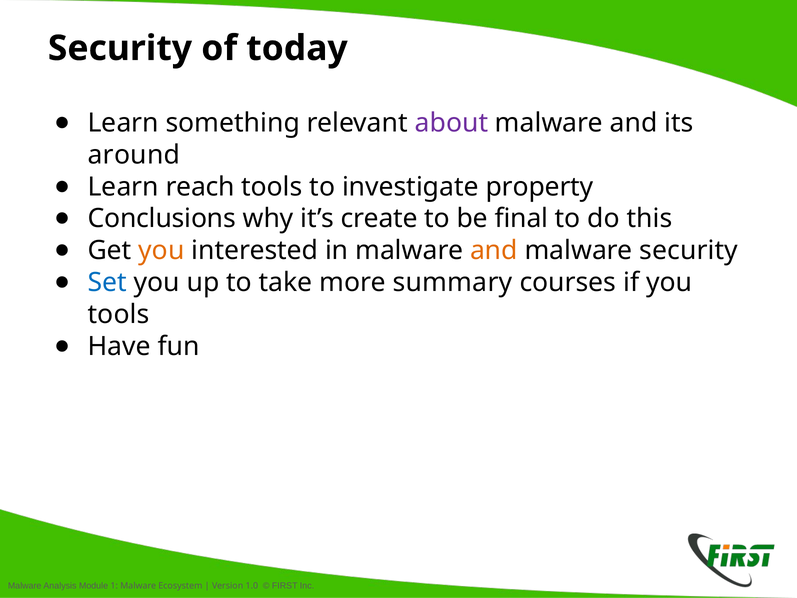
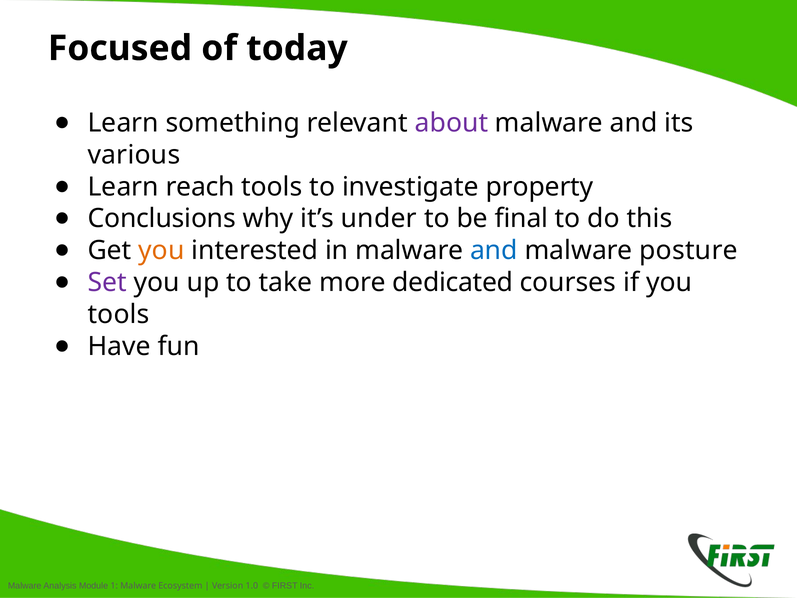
Security at (120, 48): Security -> Focused
around: around -> various
create: create -> under
and at (494, 250) colour: orange -> blue
malware security: security -> posture
Set colour: blue -> purple
summary: summary -> dedicated
